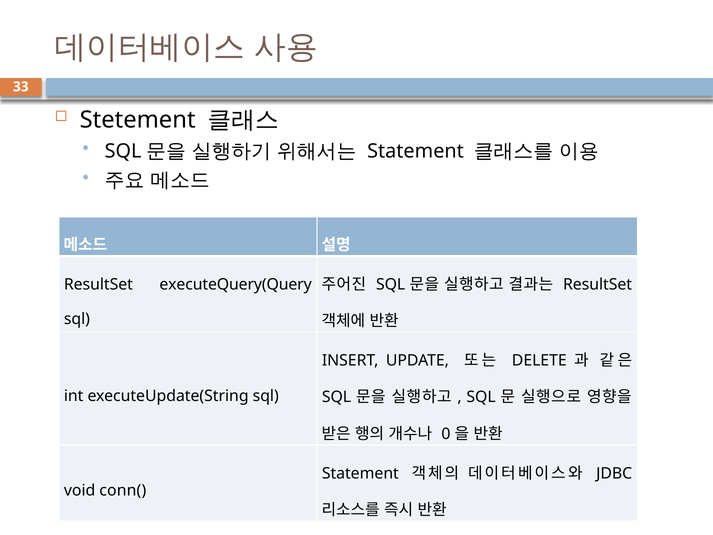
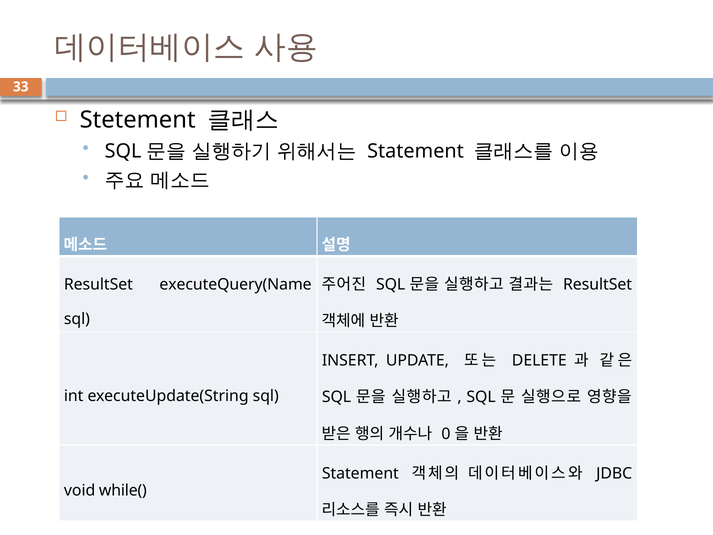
executeQuery(Query: executeQuery(Query -> executeQuery(Name
conn(: conn( -> while(
